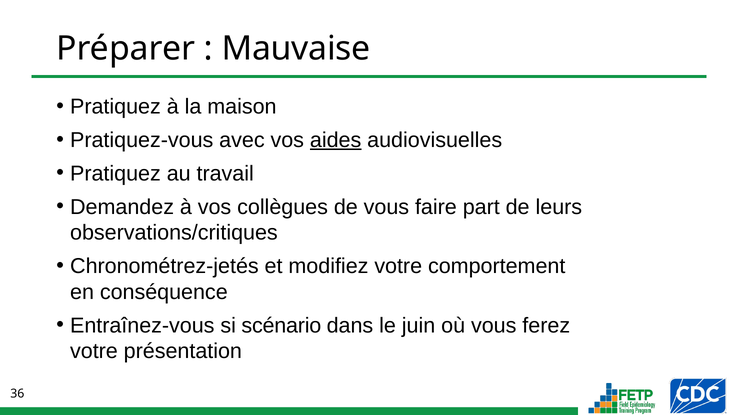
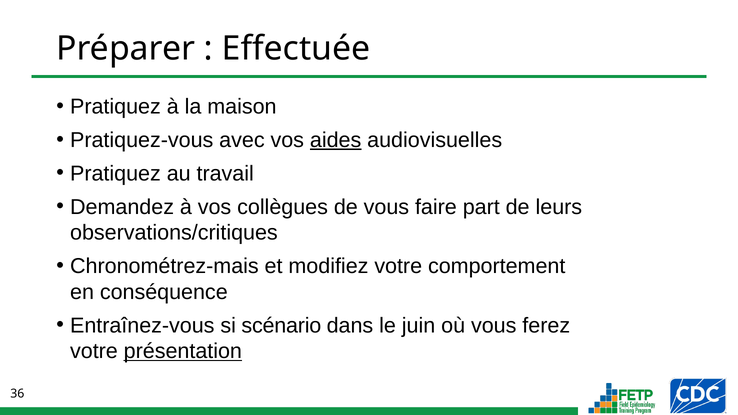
Mauvaise: Mauvaise -> Effectuée
Chronométrez-jetés: Chronométrez-jetés -> Chronométrez-mais
présentation underline: none -> present
